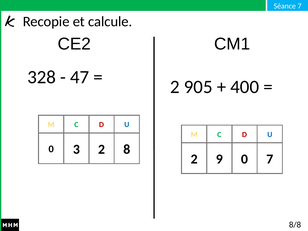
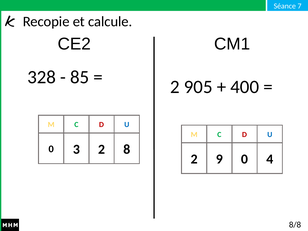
47: 47 -> 85
0 7: 7 -> 4
